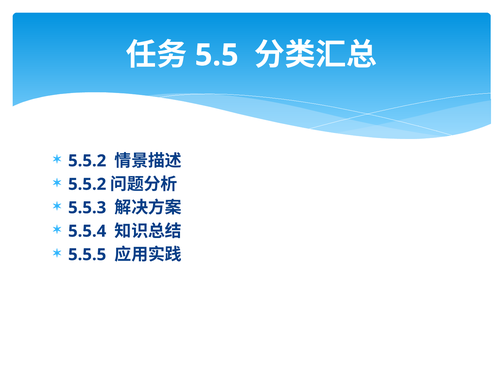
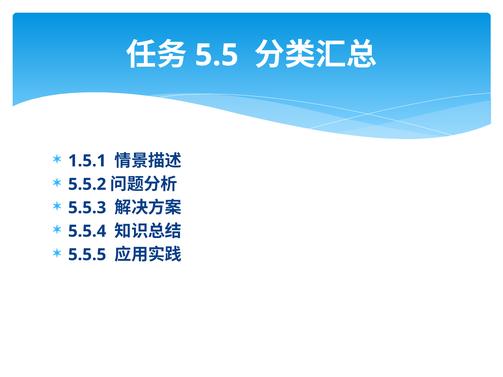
5.5.2 at (87, 161): 5.5.2 -> 1.5.1
